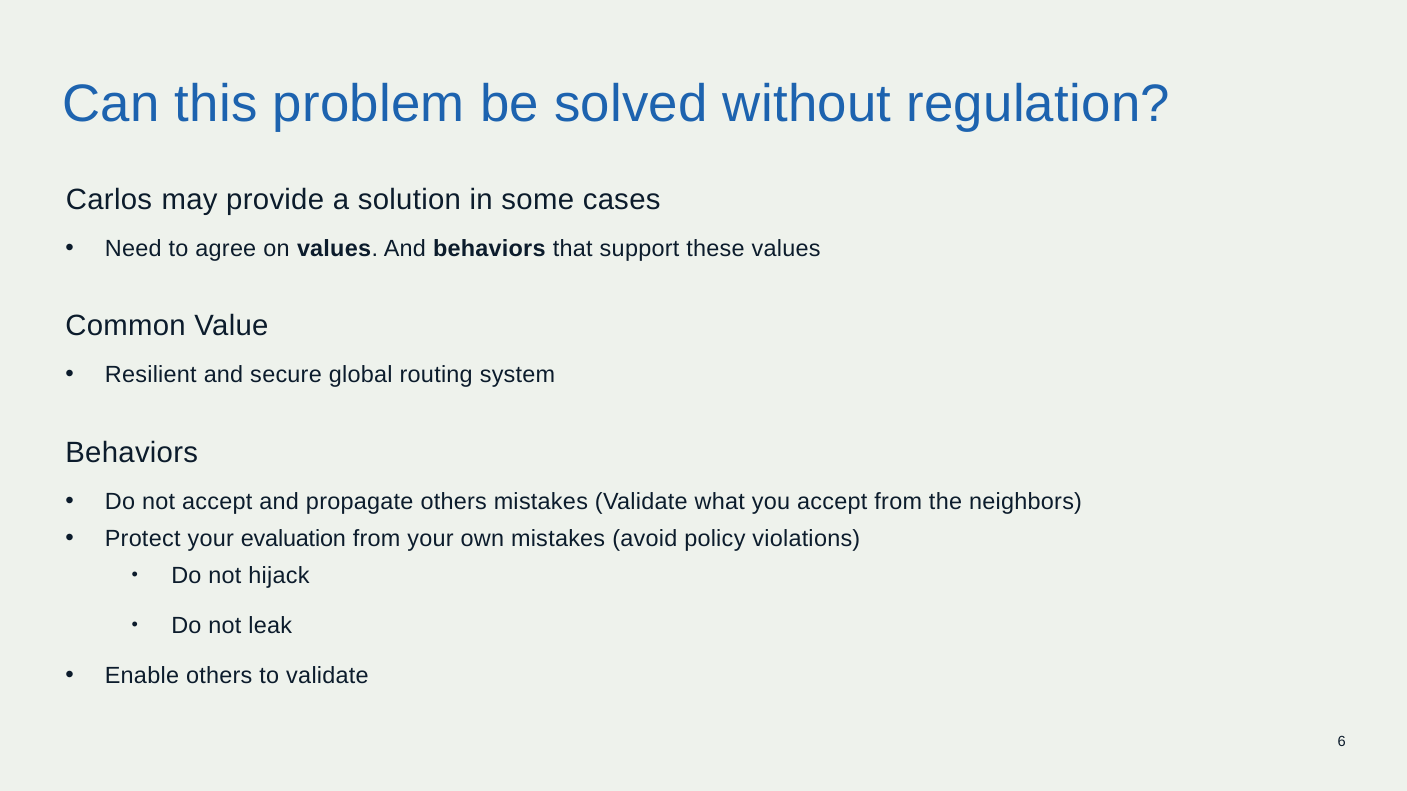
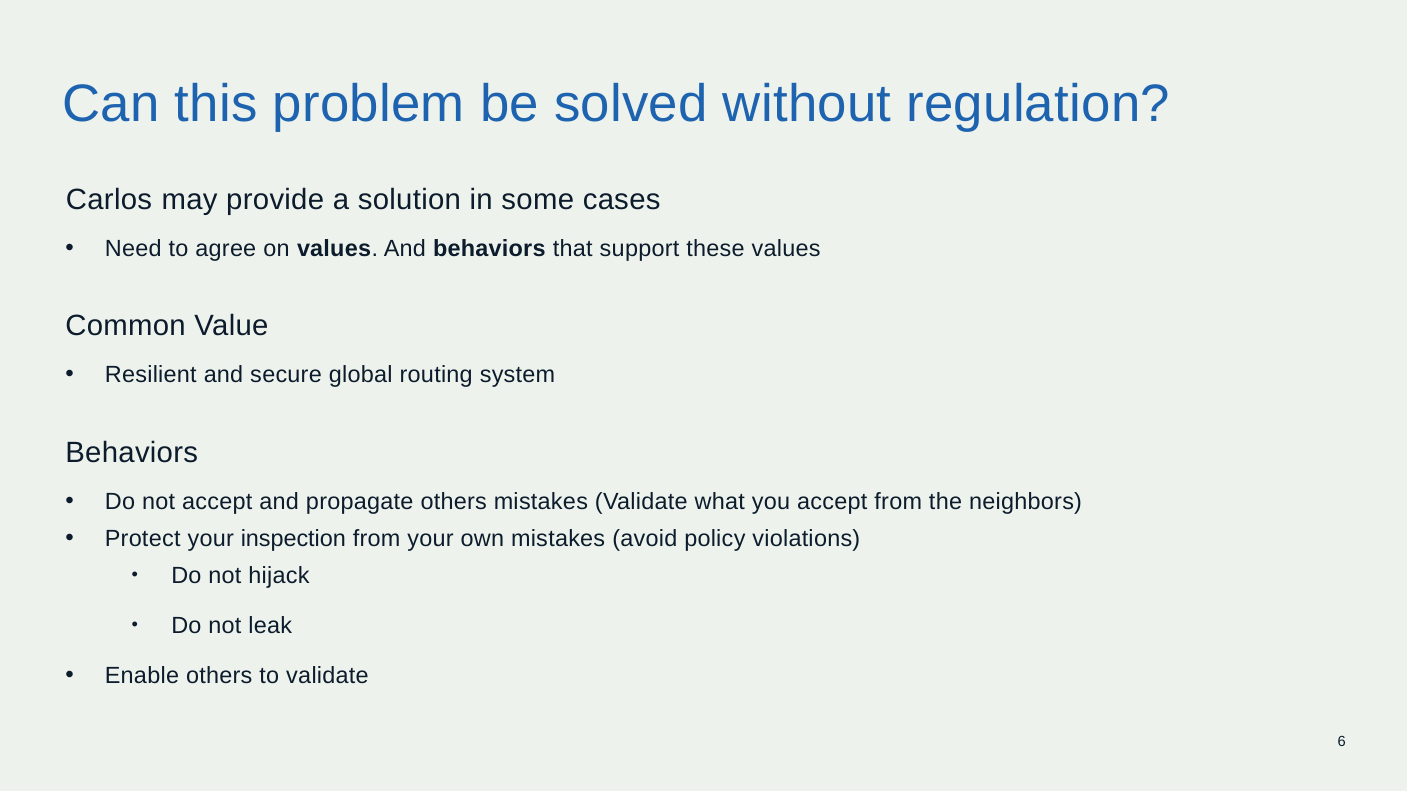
evaluation: evaluation -> inspection
